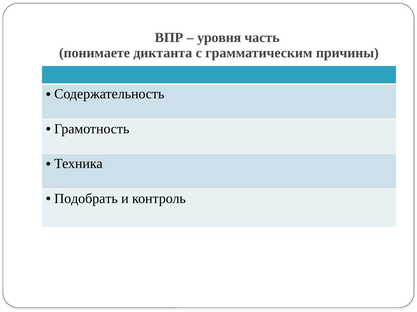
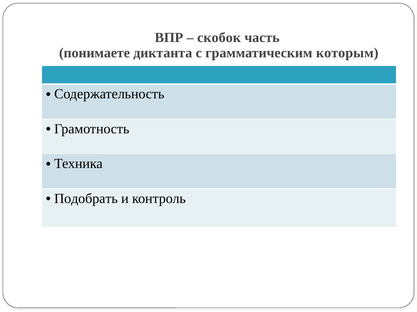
уровня: уровня -> скобок
причины: причины -> которым
